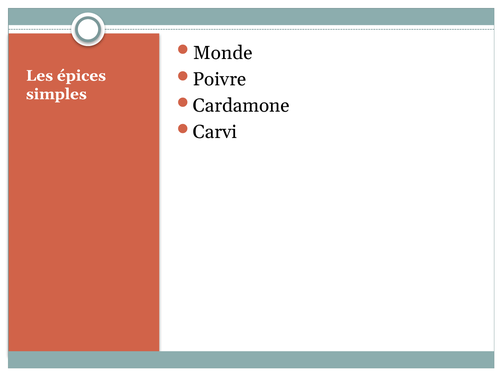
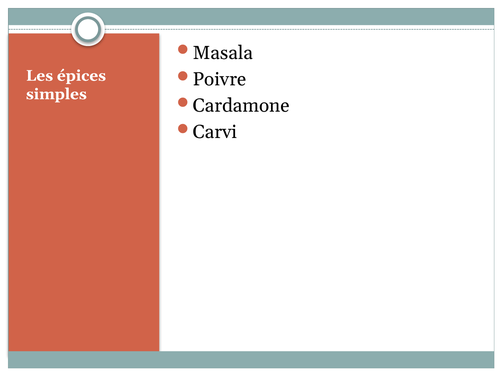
Monde: Monde -> Masala
